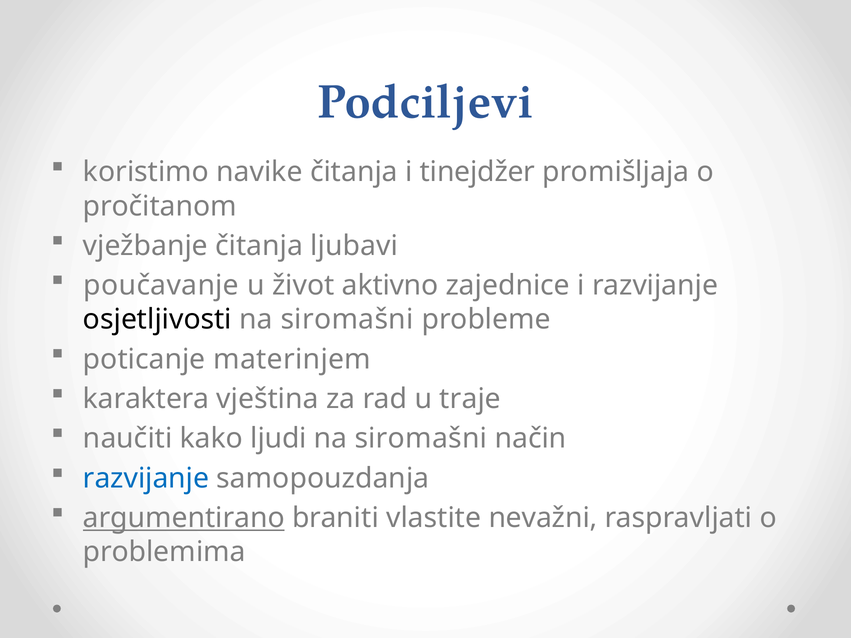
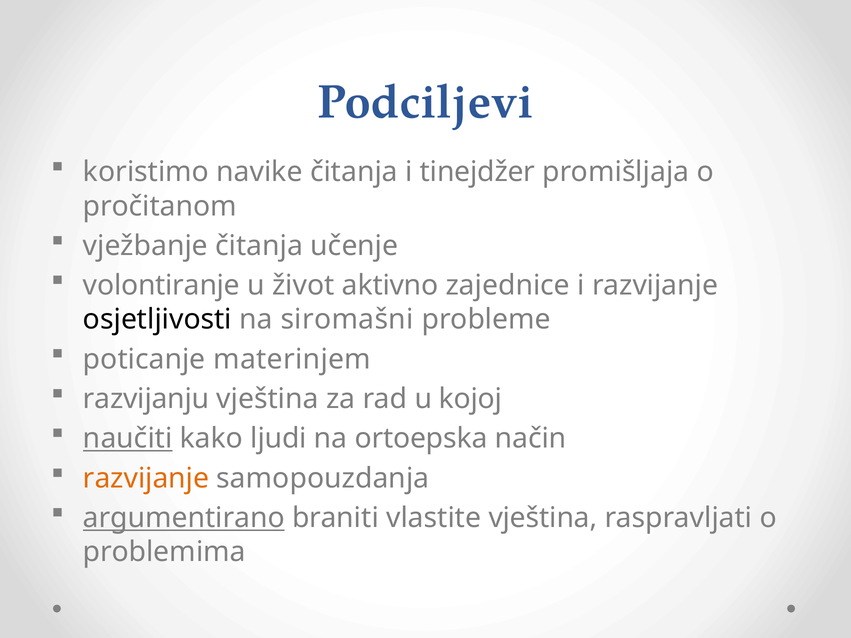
ljubavi: ljubavi -> učenje
poučavanje: poučavanje -> volontiranje
karaktera: karaktera -> razvijanju
traje: traje -> kojoj
naučiti underline: none -> present
siromašni at (421, 439): siromašni -> ortoepska
razvijanje at (146, 478) colour: blue -> orange
vlastite nevažni: nevažni -> vještina
